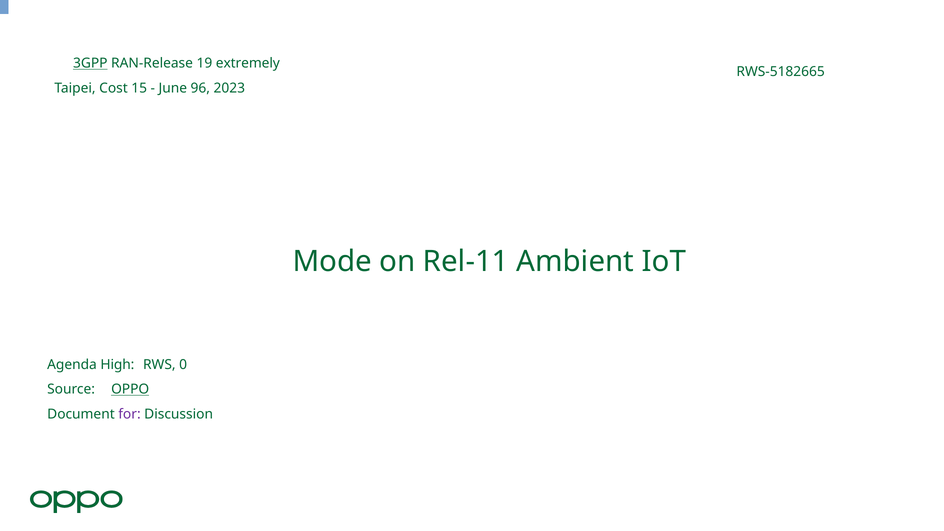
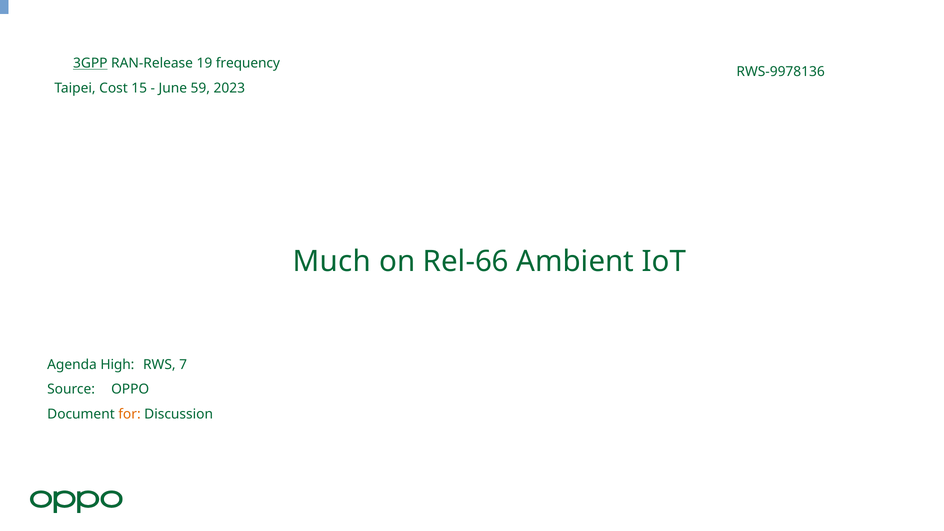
extremely: extremely -> frequency
RWS-5182665: RWS-5182665 -> RWS-9978136
96: 96 -> 59
Mode: Mode -> Much
Rel-11: Rel-11 -> Rel-66
0: 0 -> 7
OPPO underline: present -> none
for colour: purple -> orange
